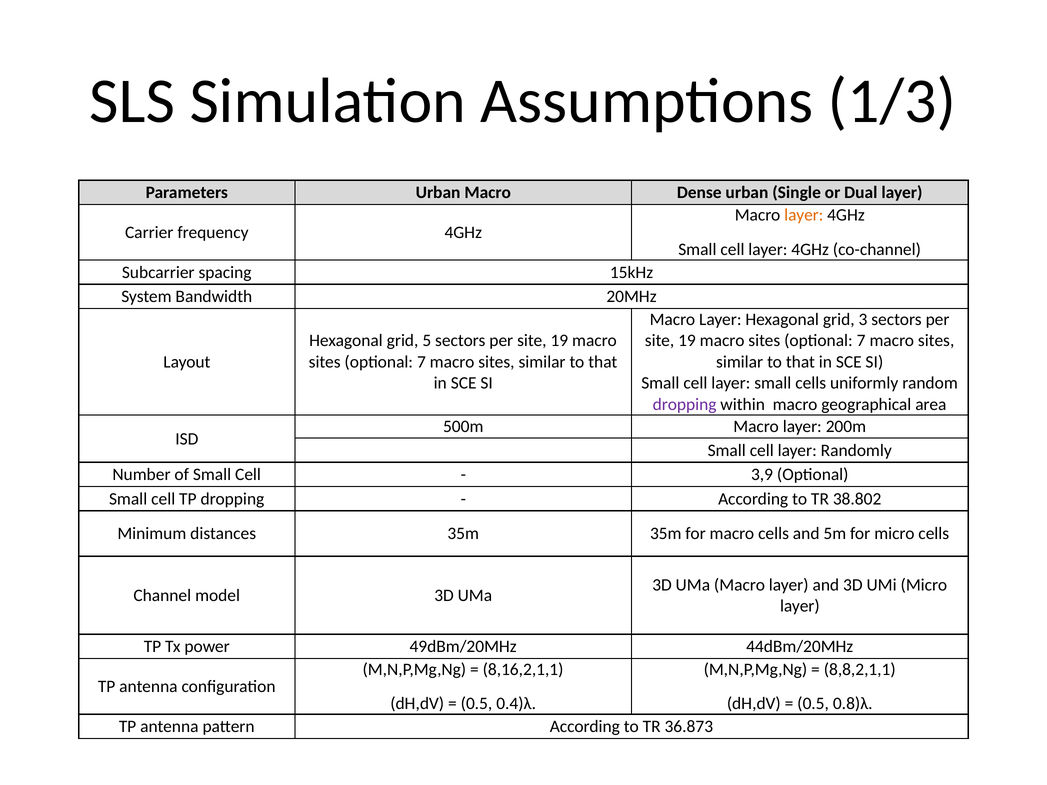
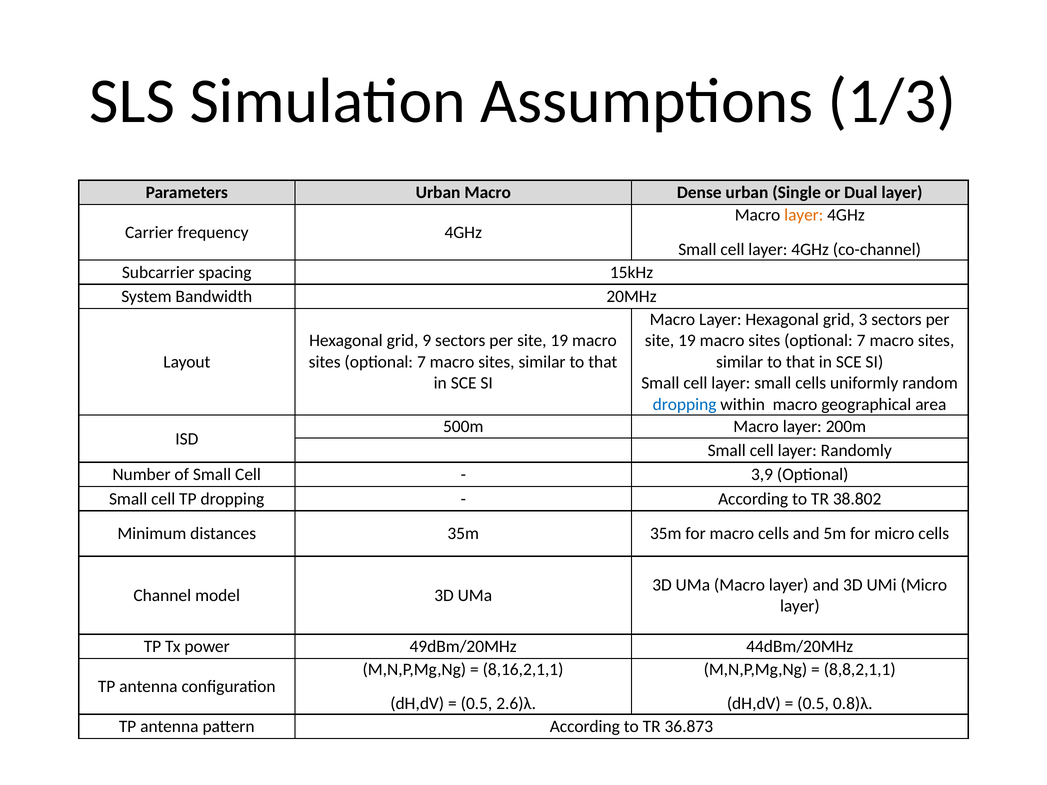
5: 5 -> 9
dropping at (685, 405) colour: purple -> blue
0.4)λ: 0.4)λ -> 2.6)λ
